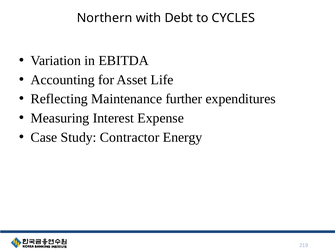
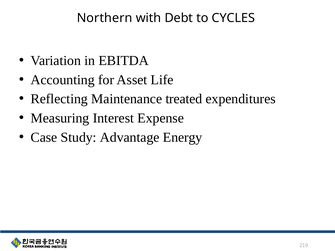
further: further -> treated
Contractor: Contractor -> Advantage
